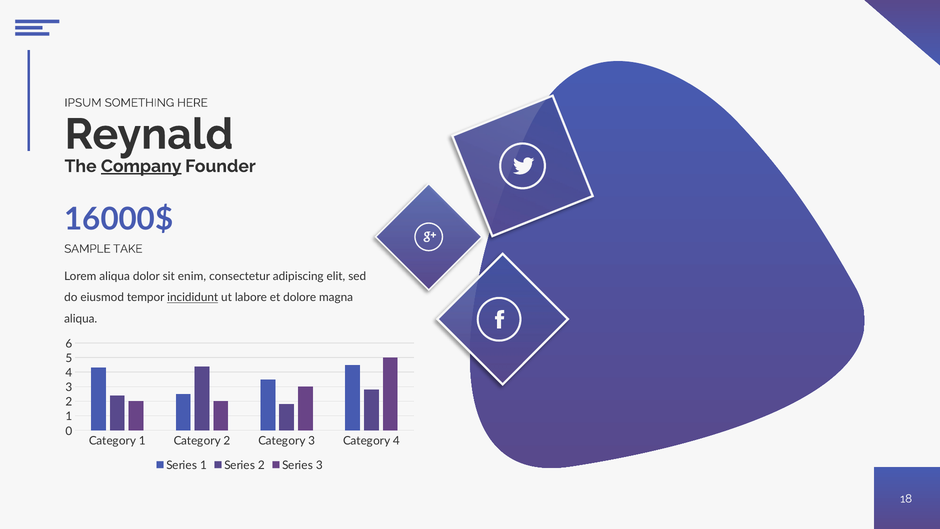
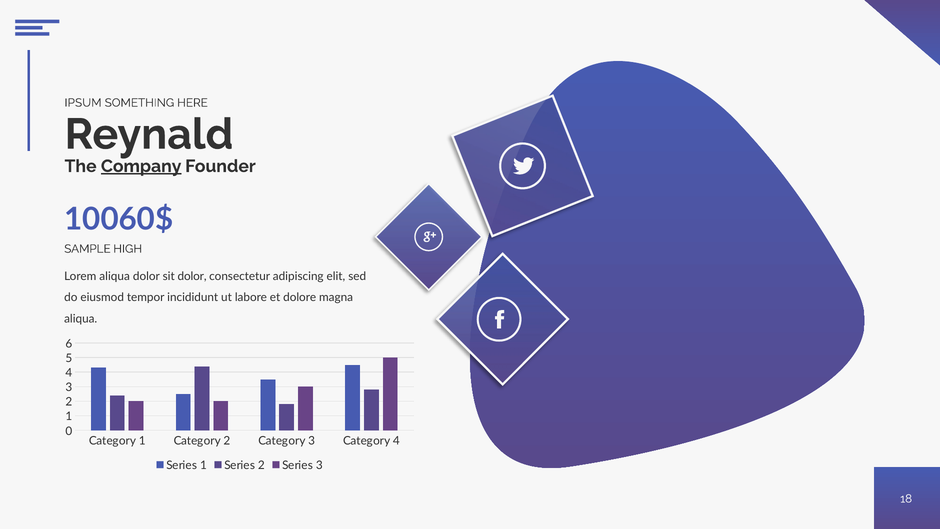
16000$: 16000$ -> 10060$
TAKE: TAKE -> HIGH
sit enim: enim -> dolor
incididunt underline: present -> none
